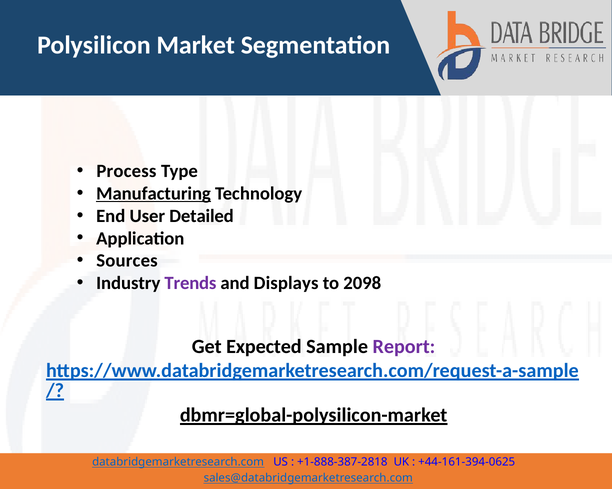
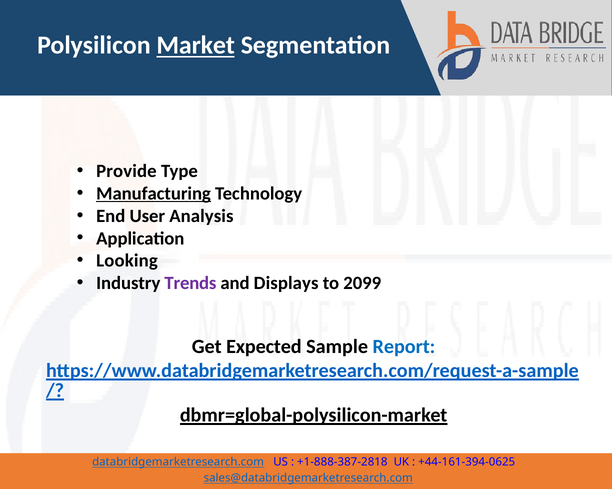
Market underline: none -> present
Process: Process -> Provide
Detailed: Detailed -> Analysis
Sources: Sources -> Looking
2098: 2098 -> 2099
Report colour: purple -> blue
